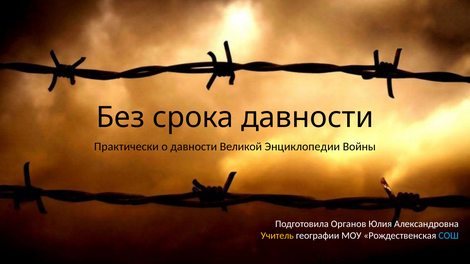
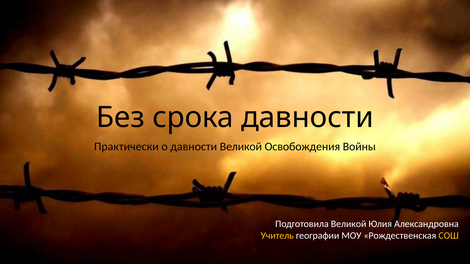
Энциклопедии: Энциклопедии -> Освобождения
Подготовила Органов: Органов -> Великой
СОШ colour: light blue -> yellow
